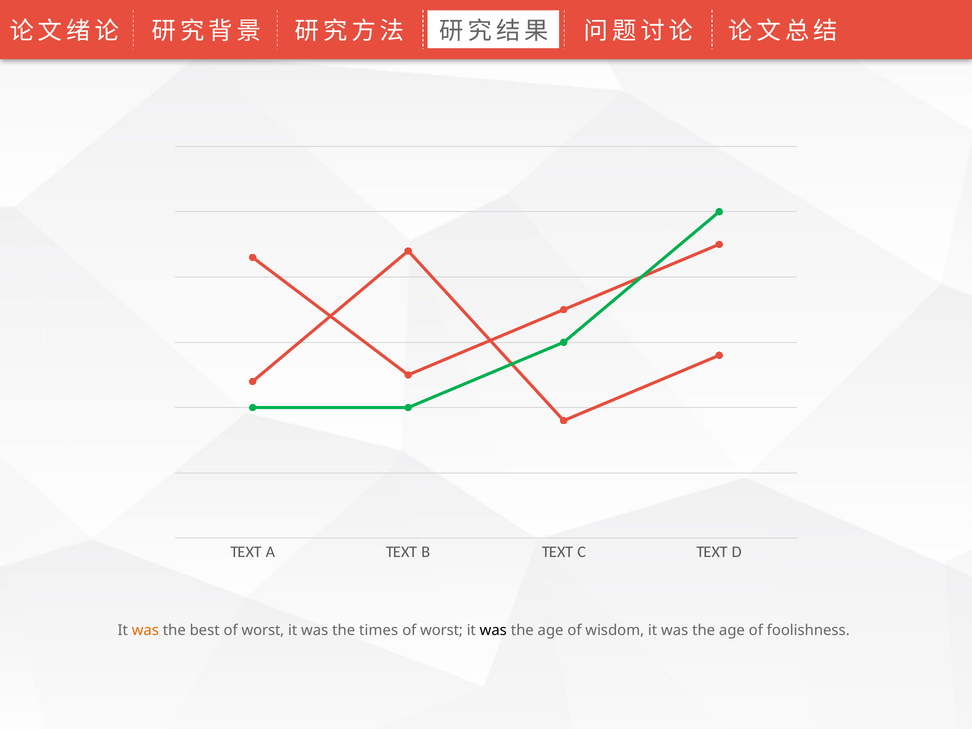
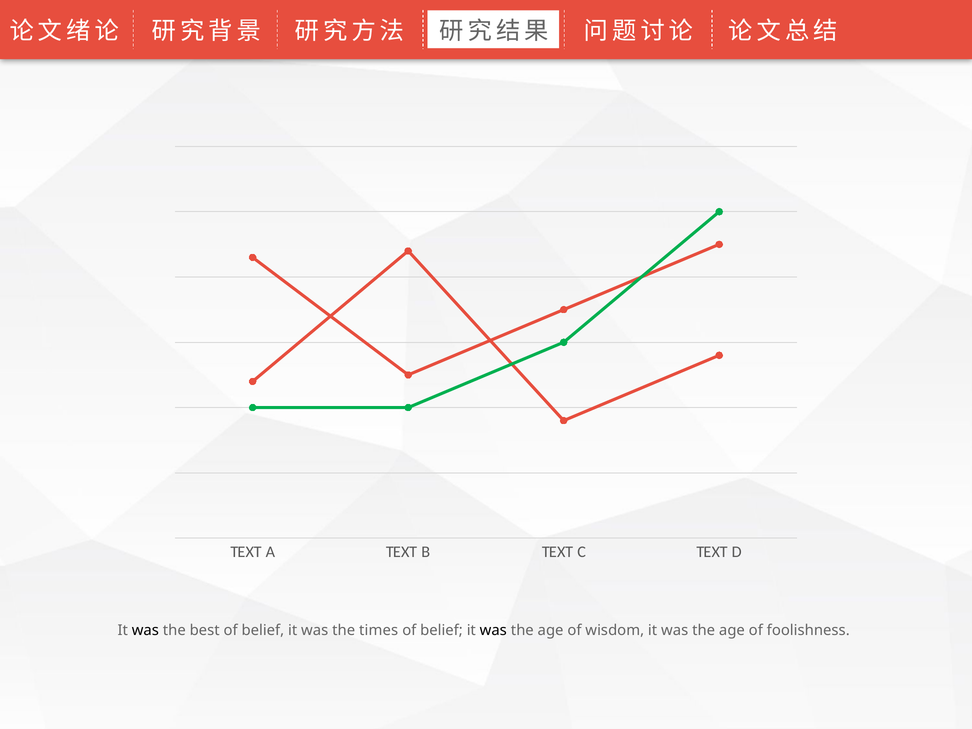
was at (145, 630) colour: orange -> black
best of worst: worst -> belief
worst at (442, 630): worst -> belief
